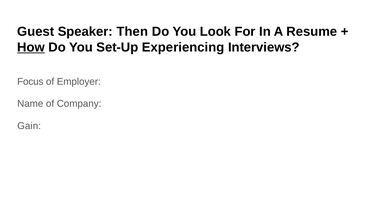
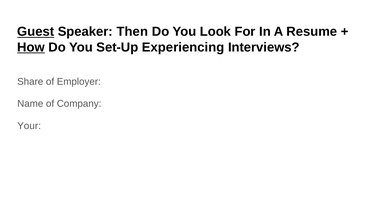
Guest underline: none -> present
Focus: Focus -> Share
Gain: Gain -> Your
